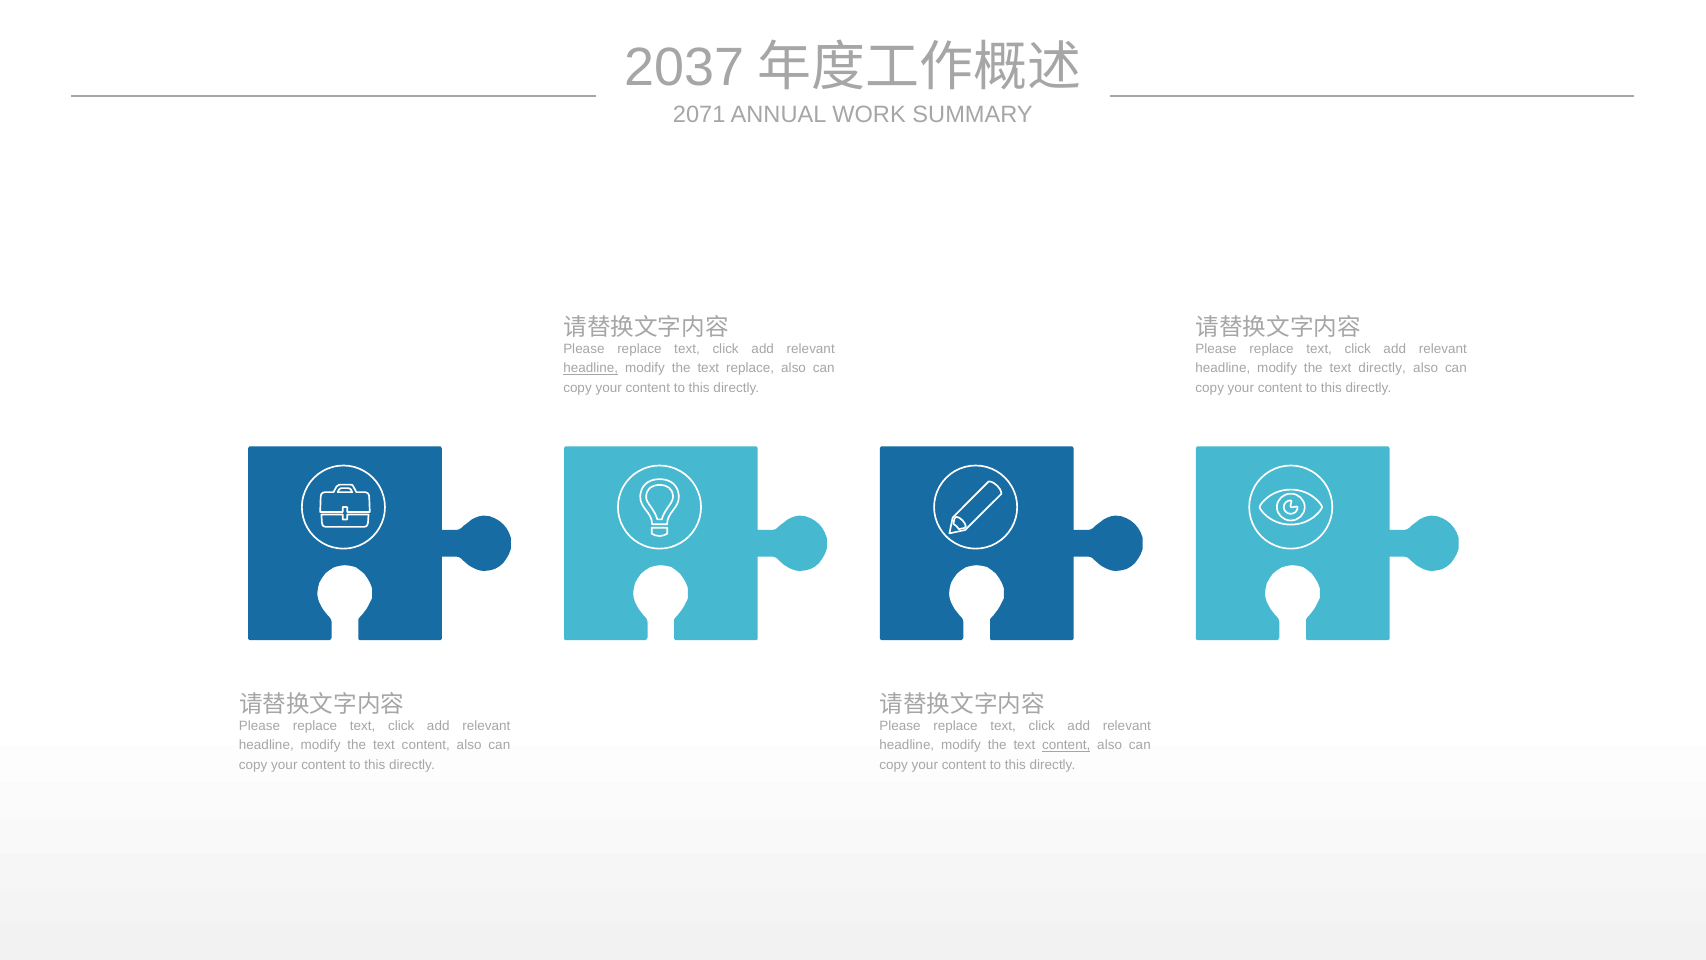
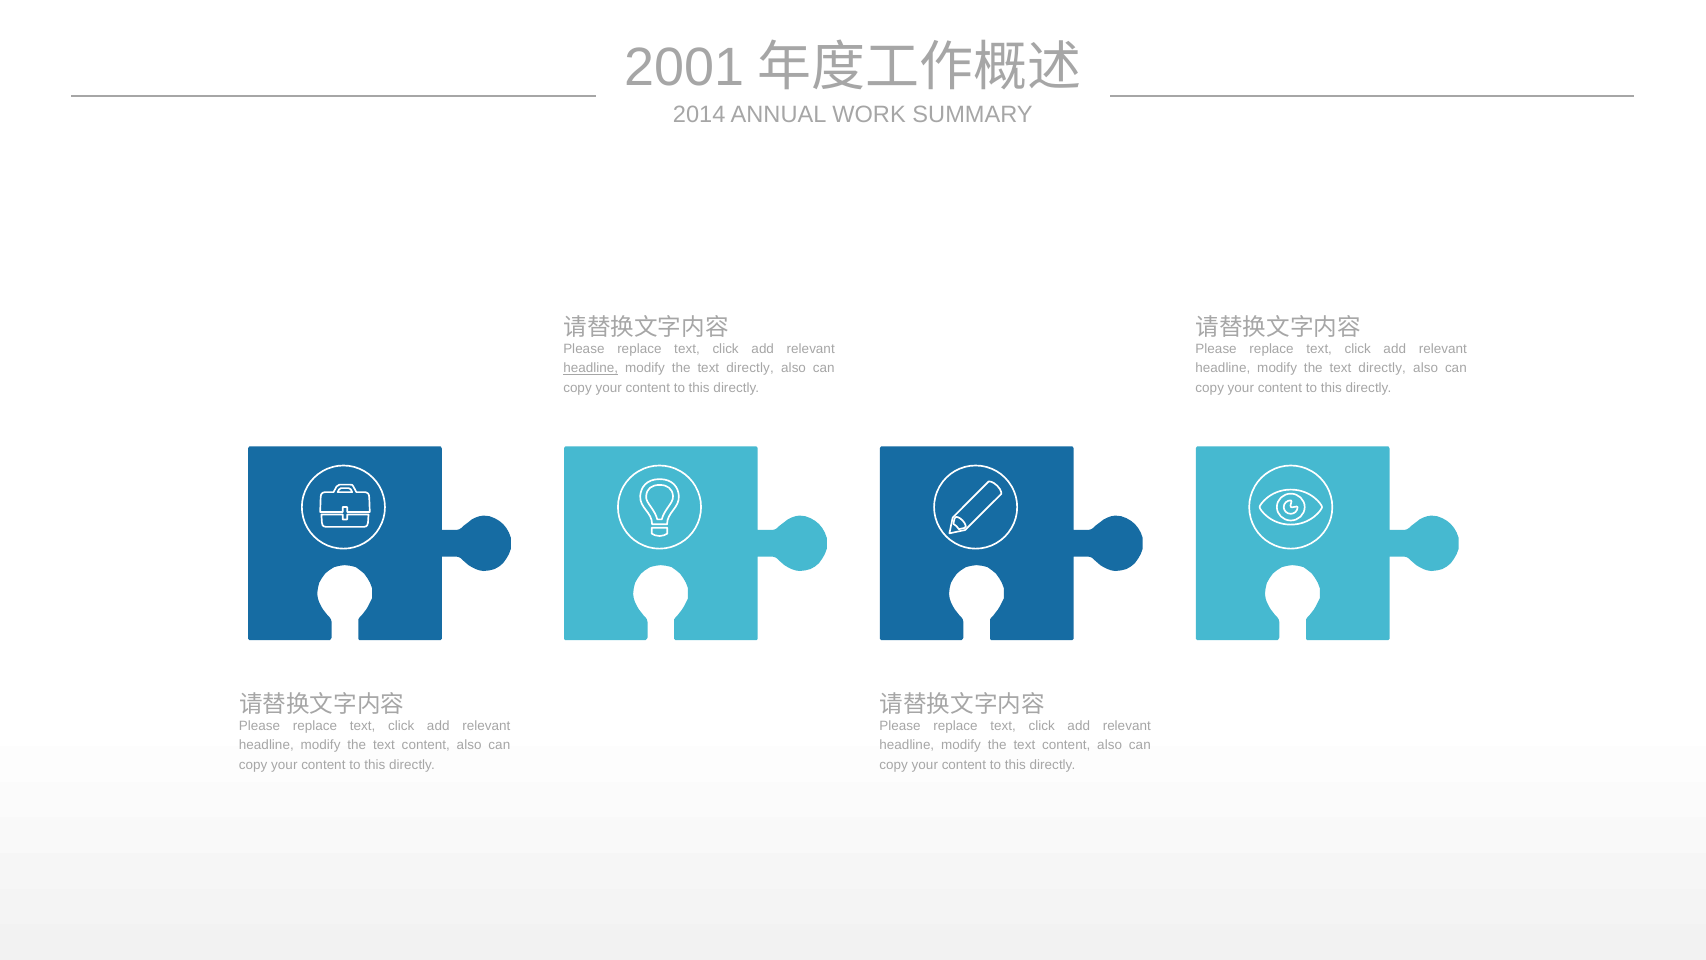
2037: 2037 -> 2001
2071: 2071 -> 2014
replace at (750, 368): replace -> directly
content at (1066, 745) underline: present -> none
